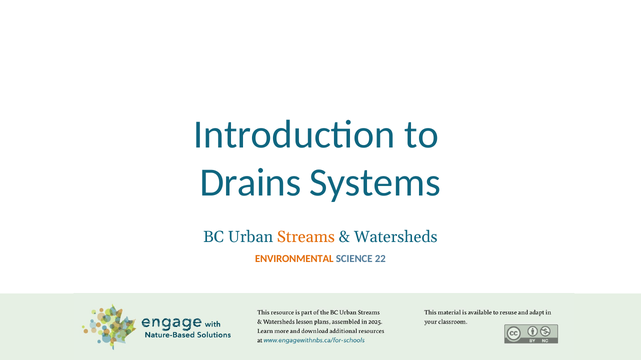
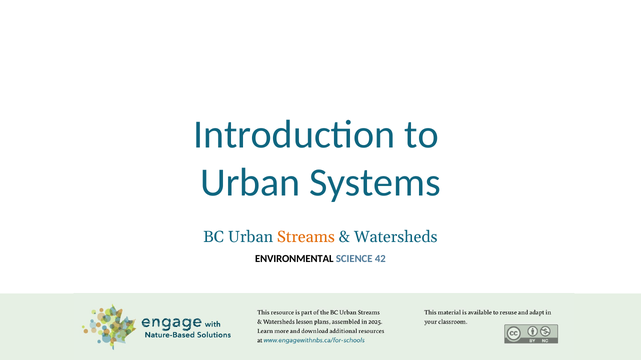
Drains at (250, 183): Drains -> Urban
ENVIRONMENTAL colour: orange -> black
22: 22 -> 42
